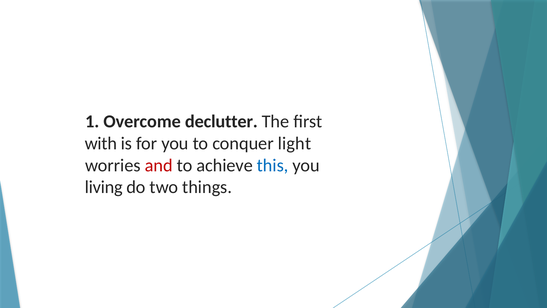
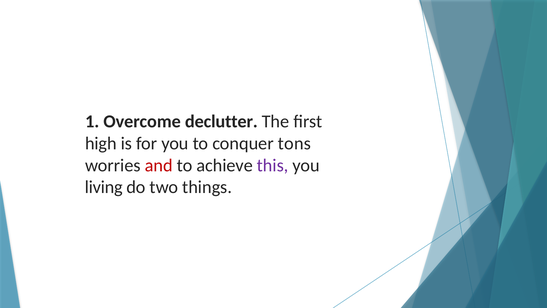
with: with -> high
light: light -> tons
this colour: blue -> purple
